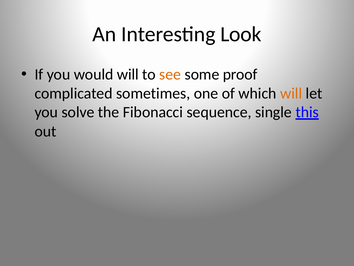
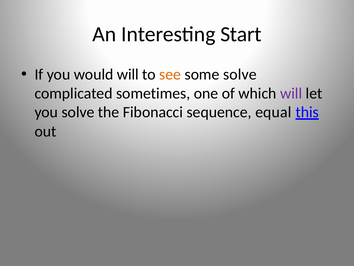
Look: Look -> Start
some proof: proof -> solve
will at (291, 93) colour: orange -> purple
single: single -> equal
